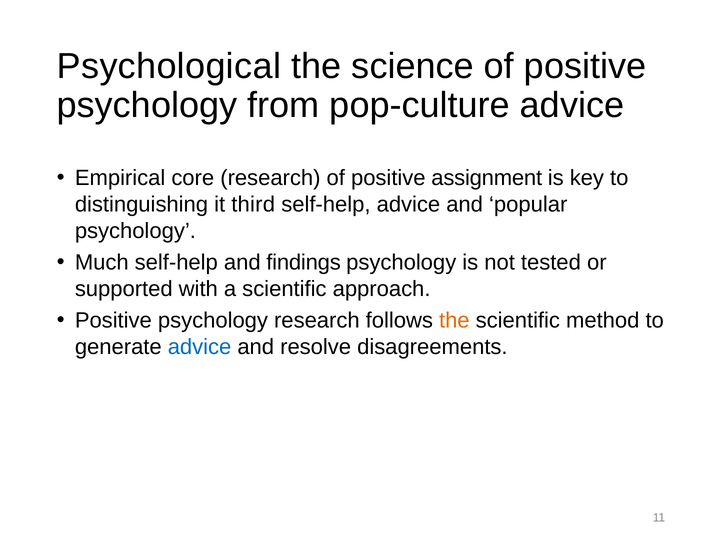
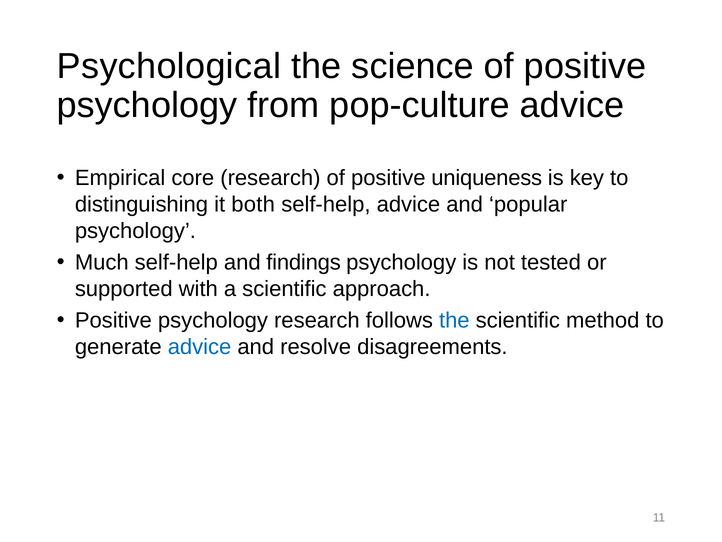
assignment: assignment -> uniqueness
third: third -> both
the at (454, 320) colour: orange -> blue
